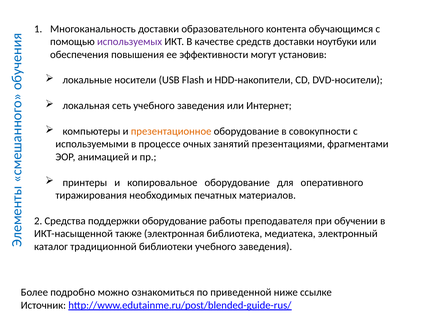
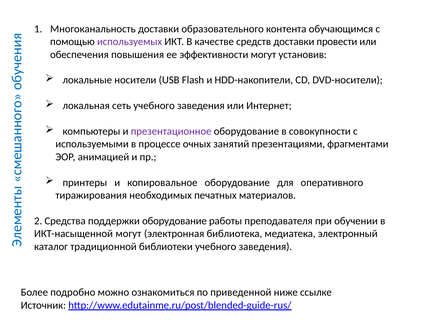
ноутбуки: ноутбуки -> провести
презентационное colour: orange -> purple
ИКТ-насыщенной также: также -> могут
